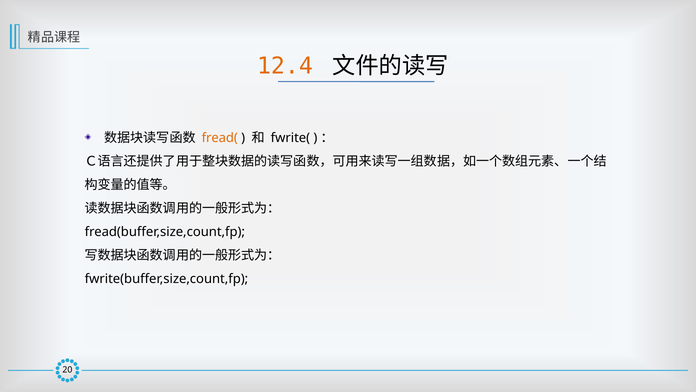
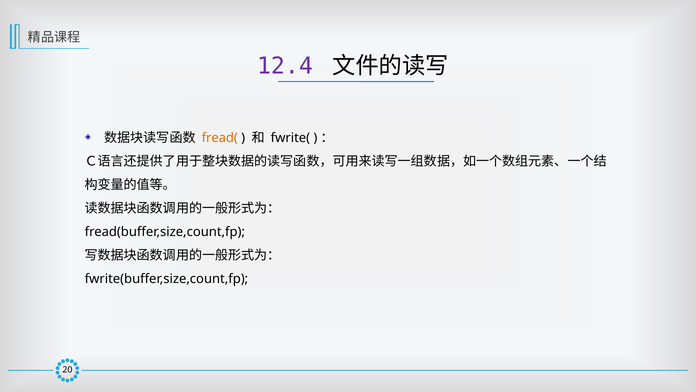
12.4 colour: orange -> purple
